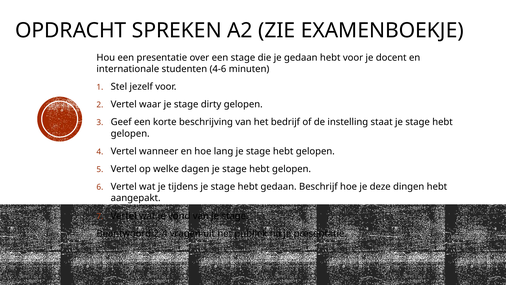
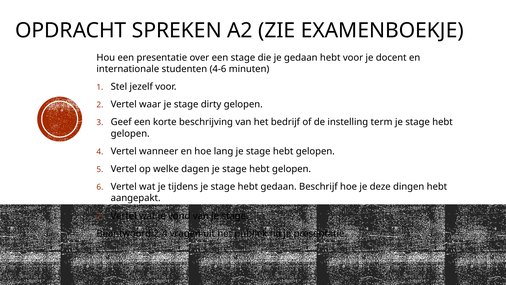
staat: staat -> term
